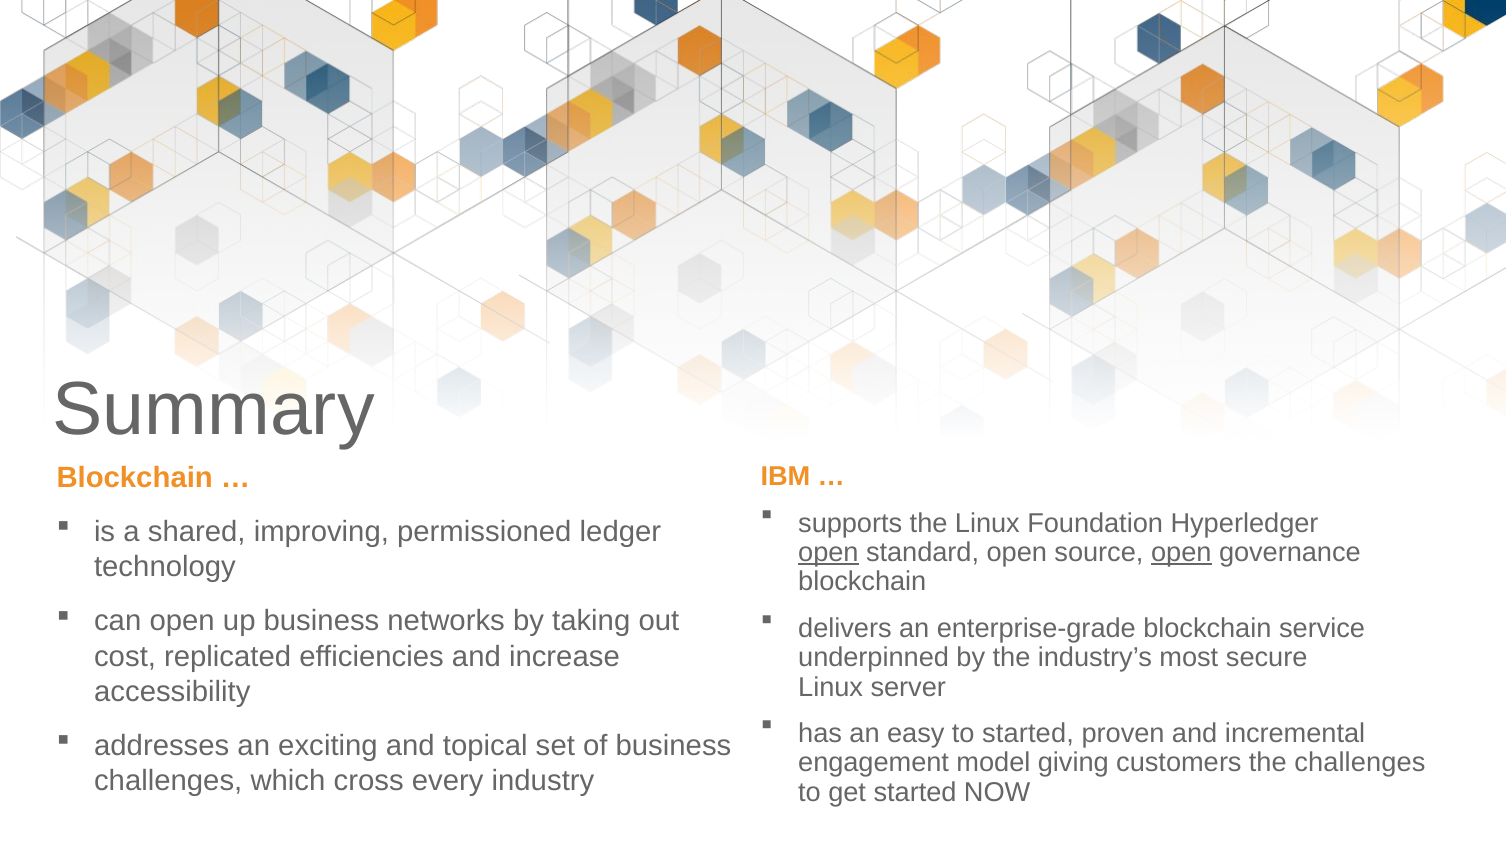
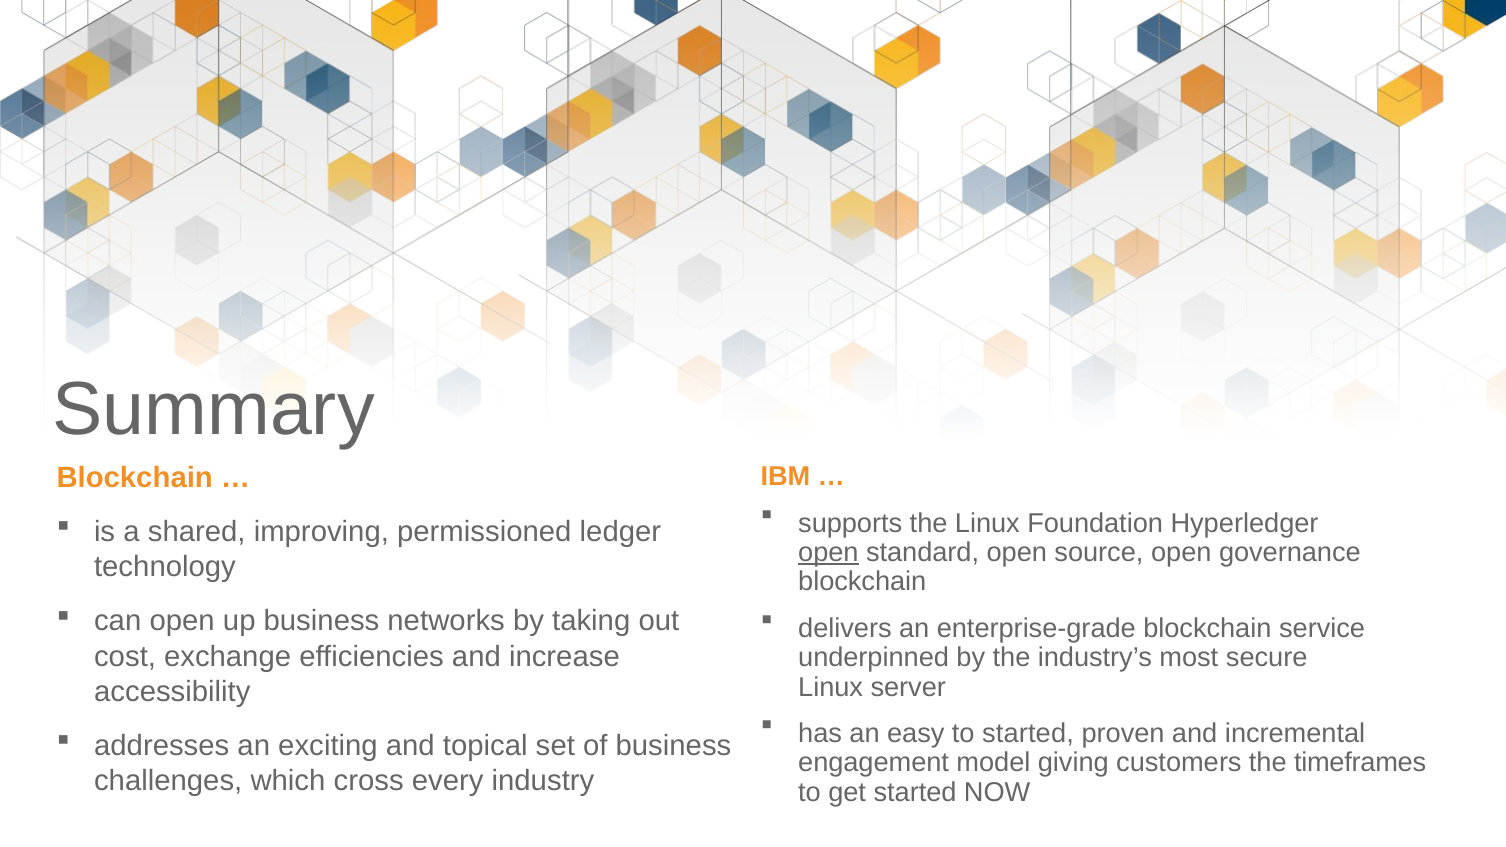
open at (1181, 553) underline: present -> none
replicated: replicated -> exchange
the challenges: challenges -> timeframes
